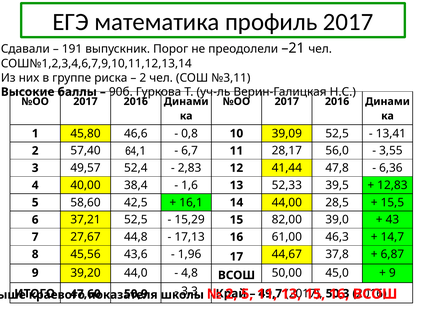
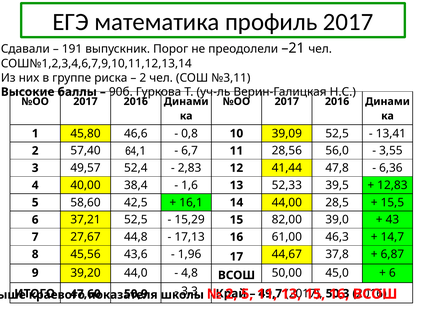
28,17: 28,17 -> 28,56
9 at (392, 273): 9 -> 6
